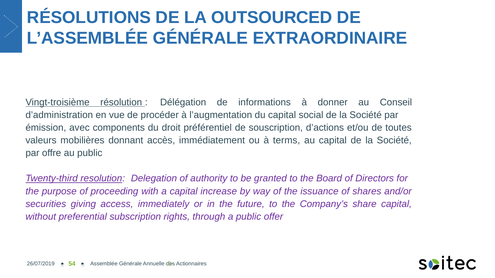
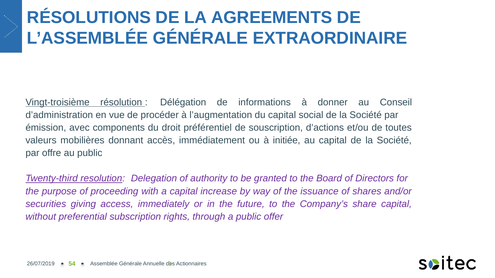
OUTSOURCED: OUTSOURCED -> AGREEMENTS
terms: terms -> initiée
